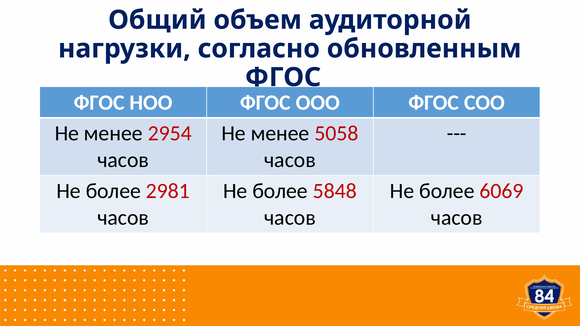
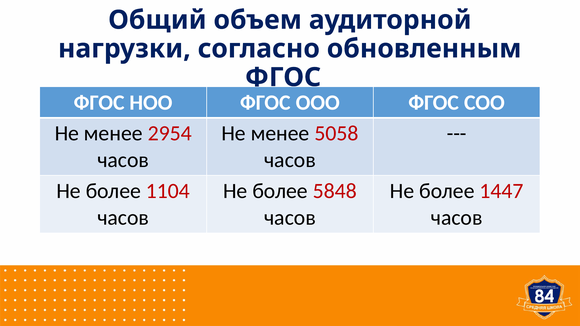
2981: 2981 -> 1104
6069: 6069 -> 1447
